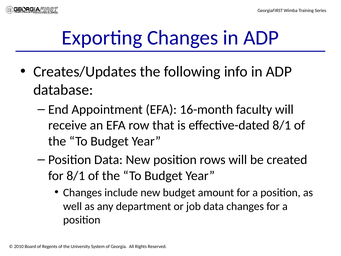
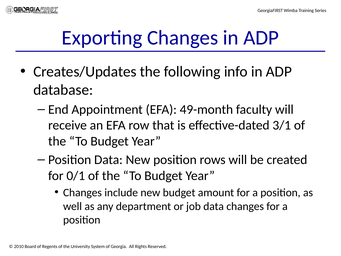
16-month: 16-month -> 49-month
effective-dated 8/1: 8/1 -> 3/1
for 8/1: 8/1 -> 0/1
